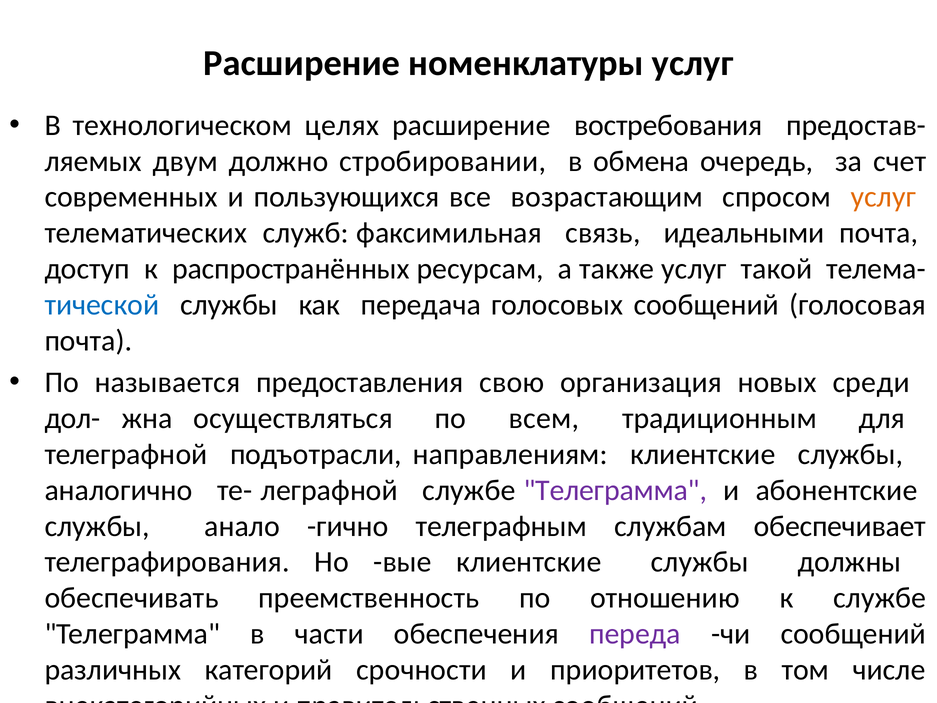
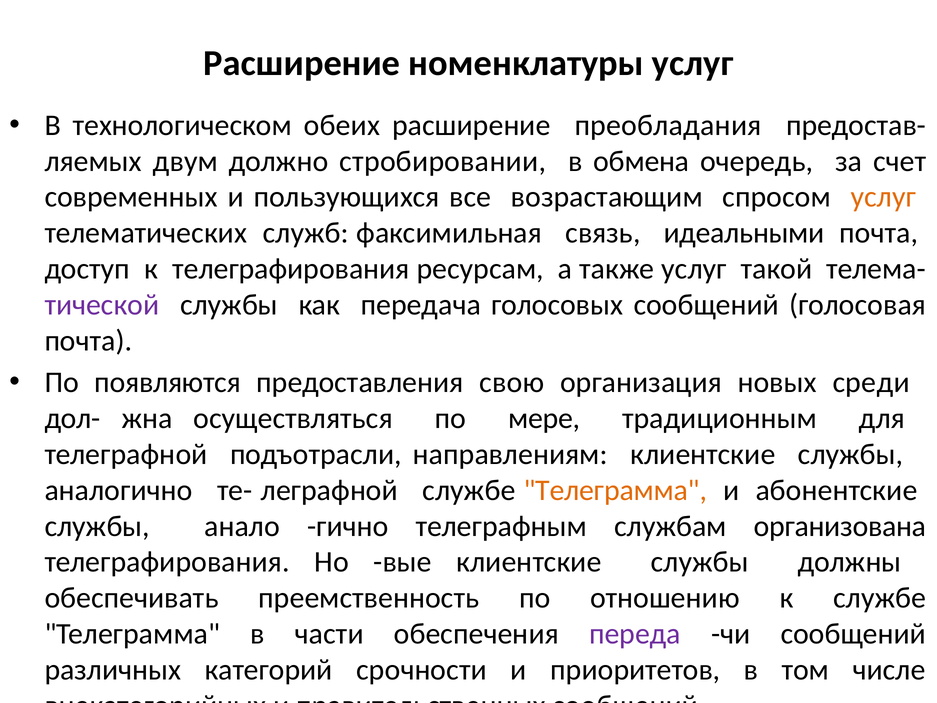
целях: целях -> обеих
востребования: востребования -> преобладания
к распространённых: распространённых -> телеграфирования
тической colour: blue -> purple
называется: называется -> появляются
всем: всем -> мере
Телеграмма at (615, 490) colour: purple -> orange
обеспечивает: обеспечивает -> организована
